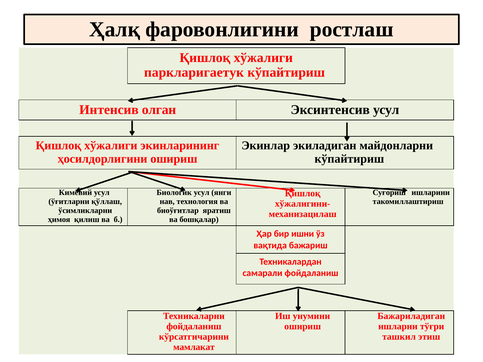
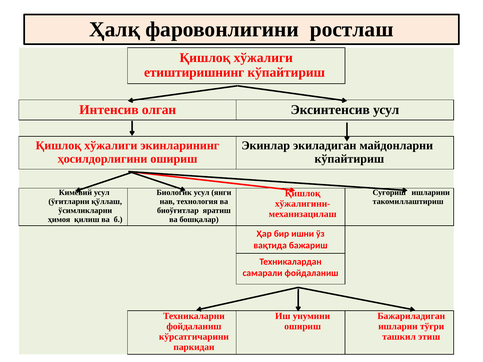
паркларигаетук: паркларигаетук -> етиштиришнинг
мамлакат: мамлакат -> паркидан
